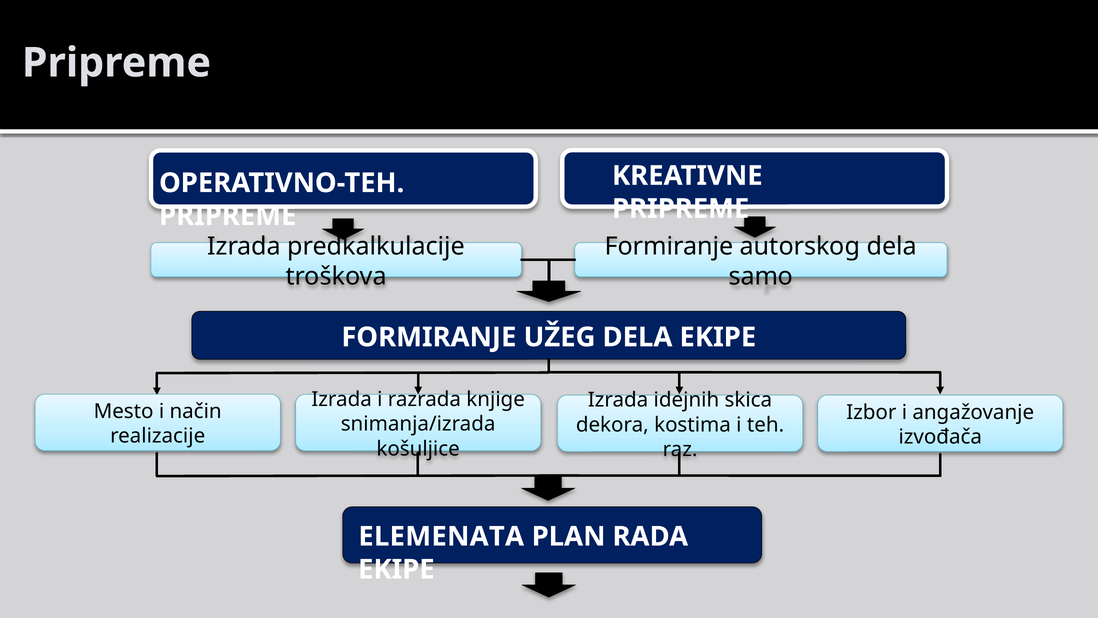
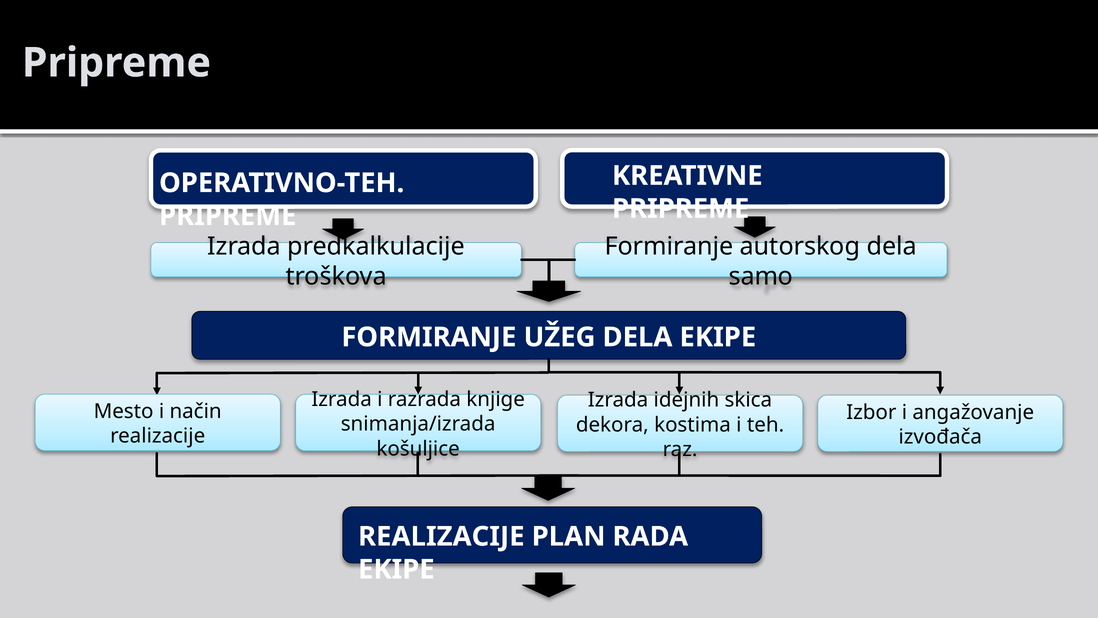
ELEMENATA at (441, 536): ELEMENATA -> REALIZACIJE
